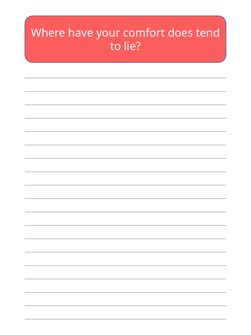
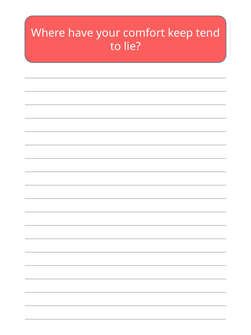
does: does -> keep
